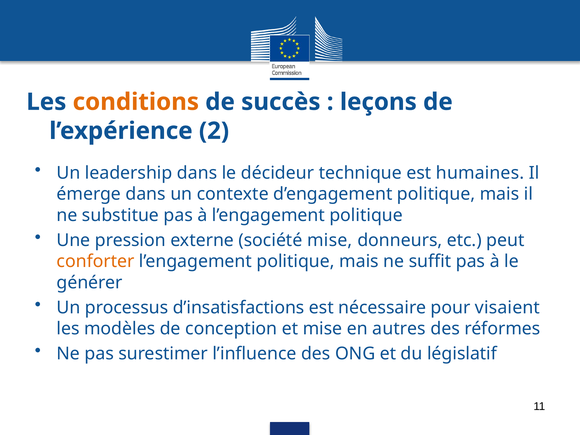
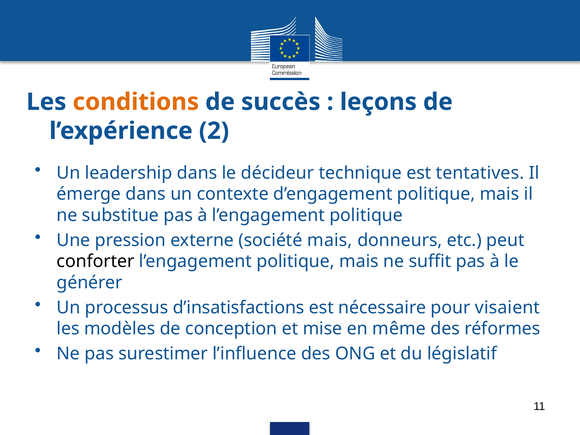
humaines: humaines -> tentatives
société mise: mise -> mais
conforter colour: orange -> black
autres: autres -> même
